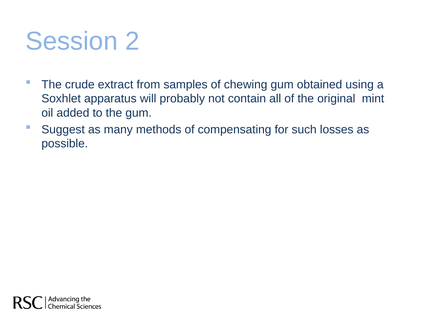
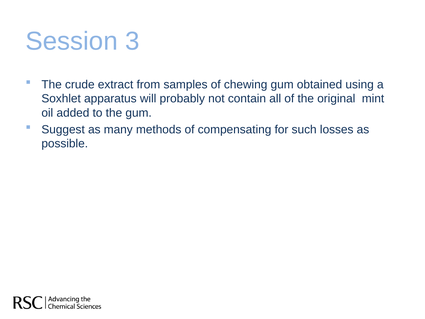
2: 2 -> 3
